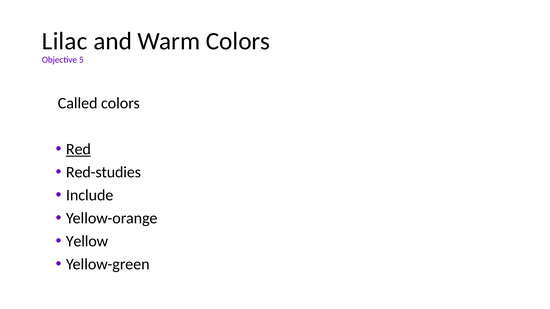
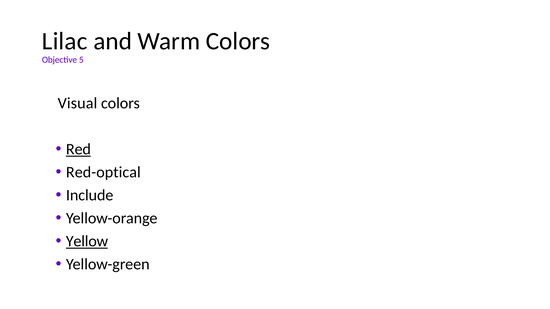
Called: Called -> Visual
Red-studies: Red-studies -> Red-optical
Yellow underline: none -> present
